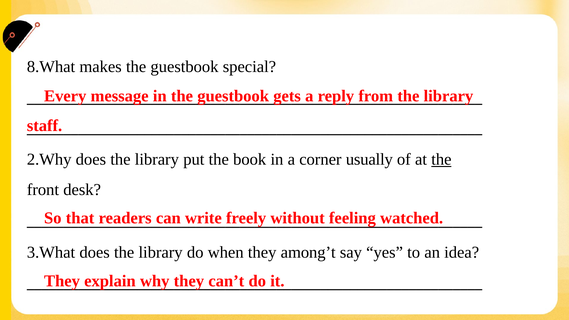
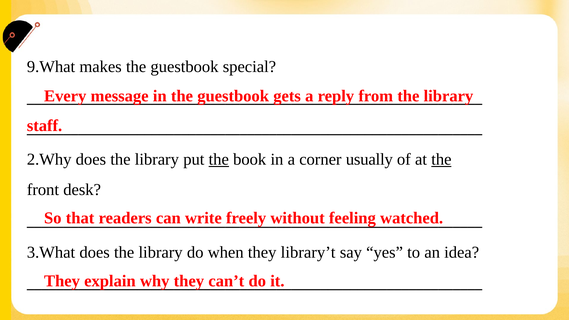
8.What: 8.What -> 9.What
the at (219, 160) underline: none -> present
among’t: among’t -> library’t
